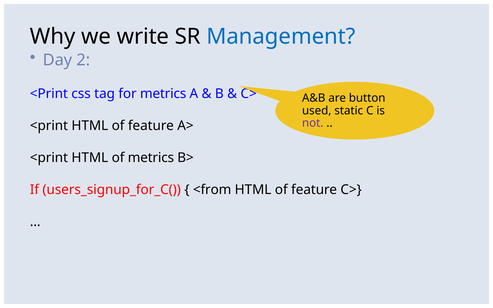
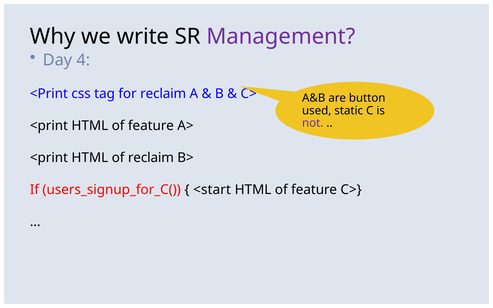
Management colour: blue -> purple
2: 2 -> 4
for metrics: metrics -> reclaim
of metrics: metrics -> reclaim
<from: <from -> <start
